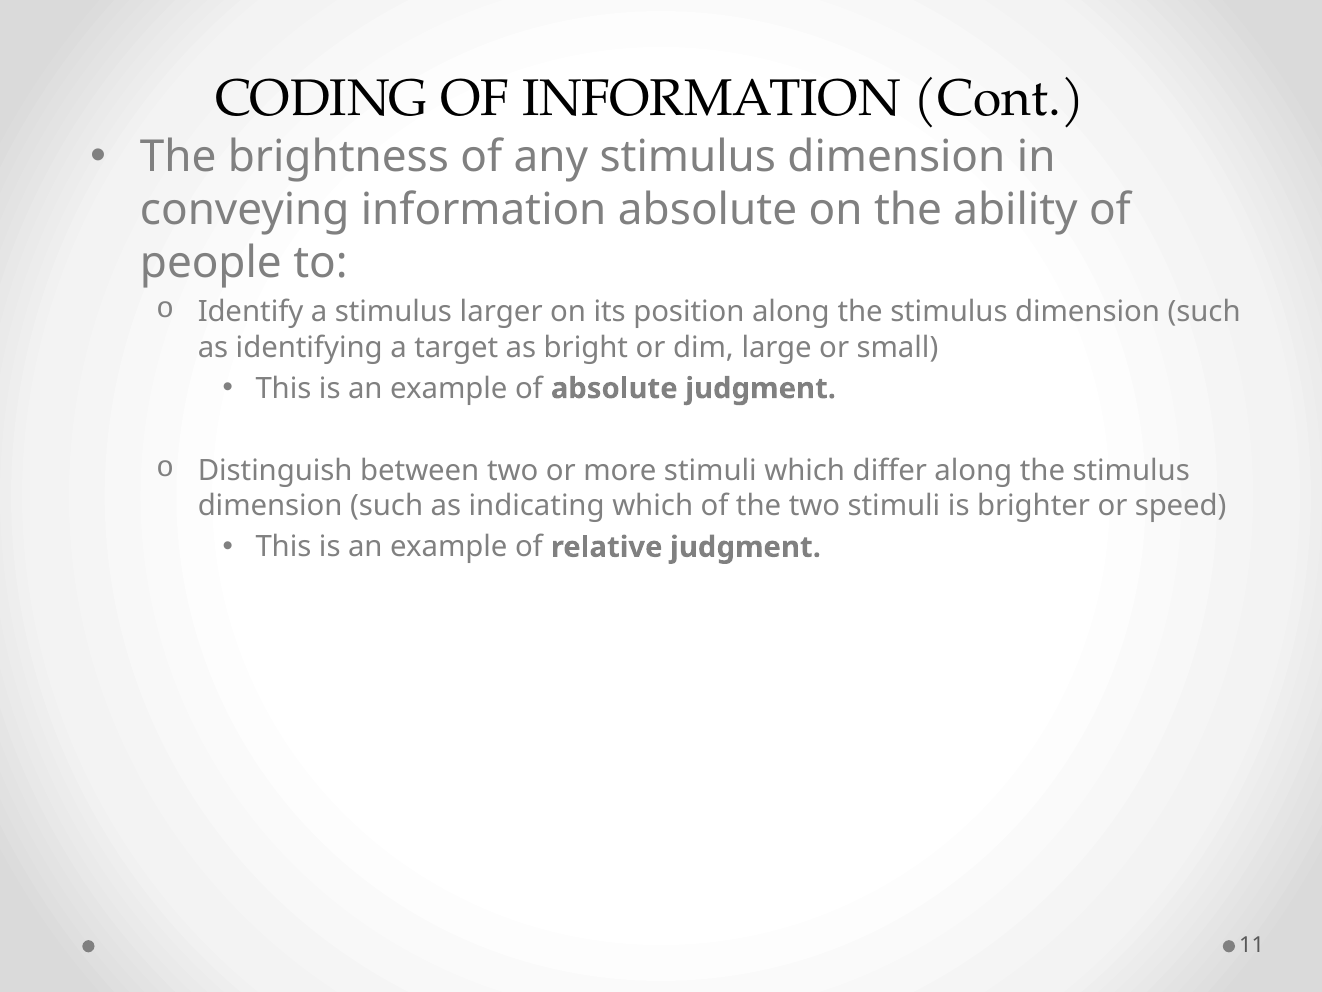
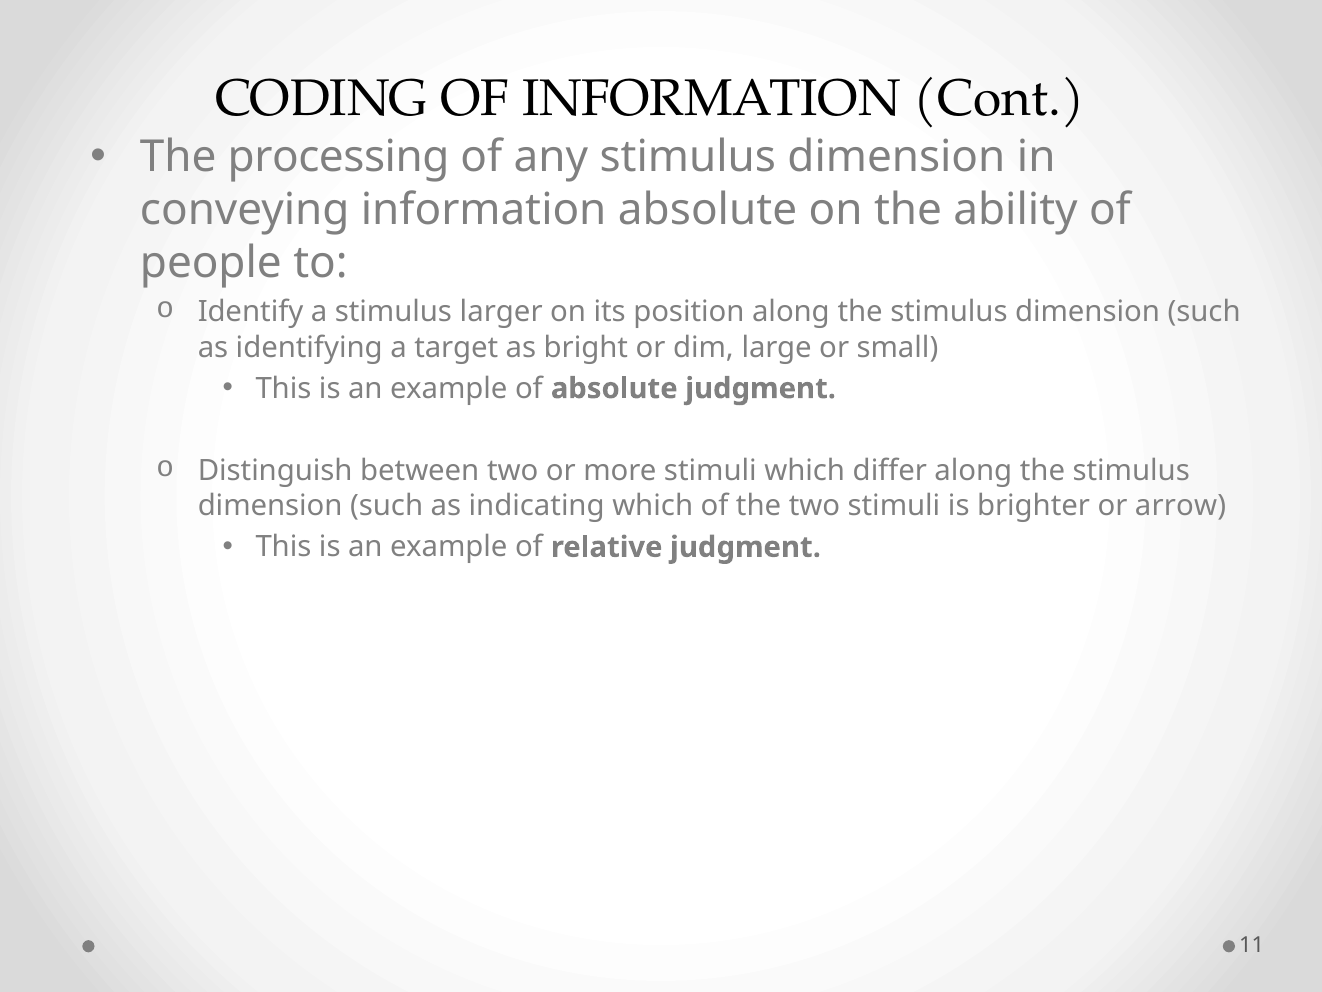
brightness: brightness -> processing
speed: speed -> arrow
